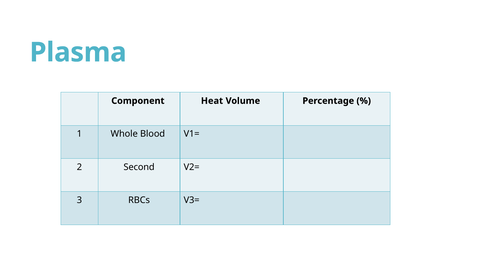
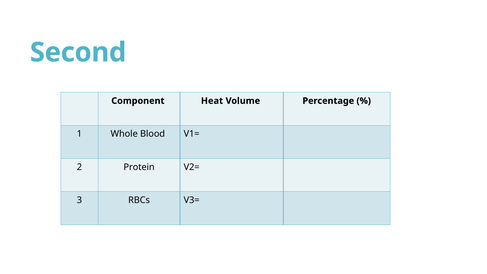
Plasma: Plasma -> Second
Second: Second -> Protein
